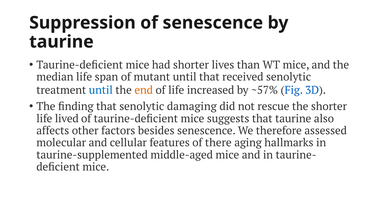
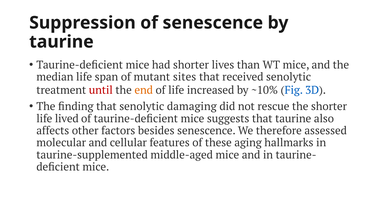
mutant until: until -> sites
until at (101, 90) colour: blue -> red
~57%: ~57% -> ~10%
there: there -> these
